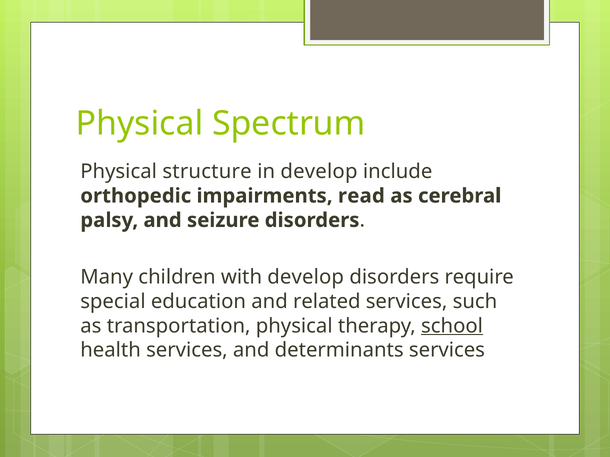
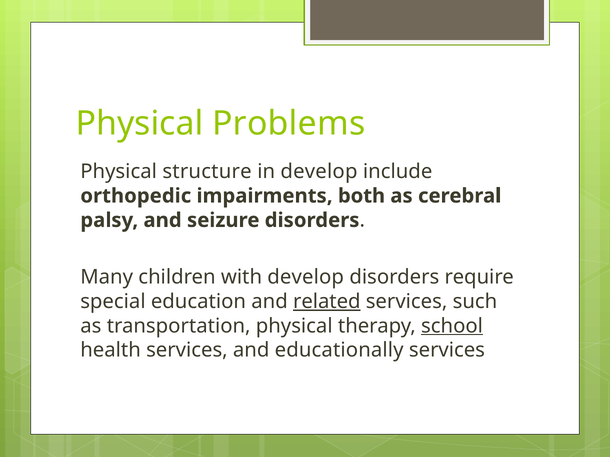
Spectrum: Spectrum -> Problems
read: read -> both
related underline: none -> present
determinants: determinants -> educationally
